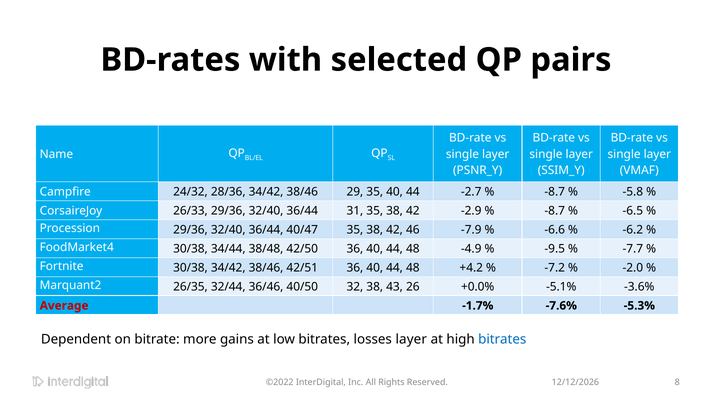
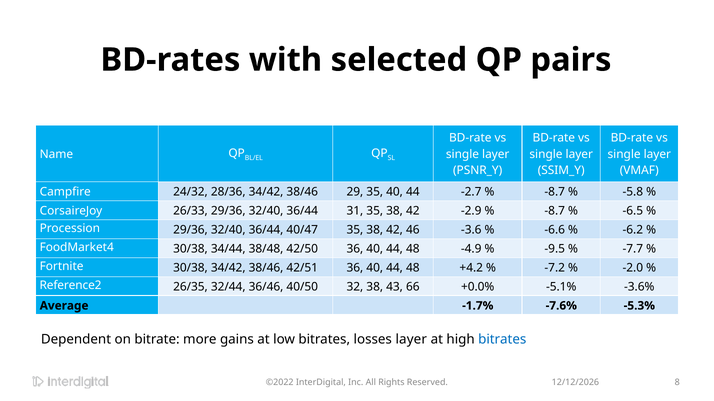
-7.9: -7.9 -> -3.6
Marquant2: Marquant2 -> Reference2
26: 26 -> 66
Average colour: red -> black
